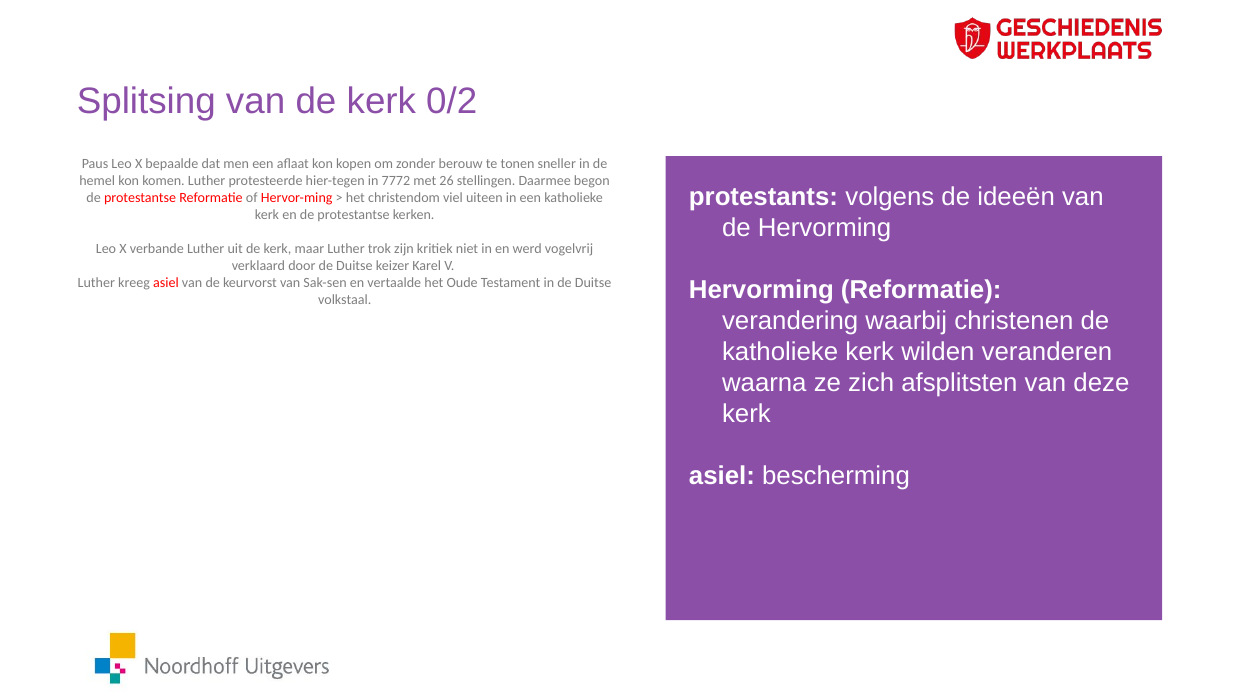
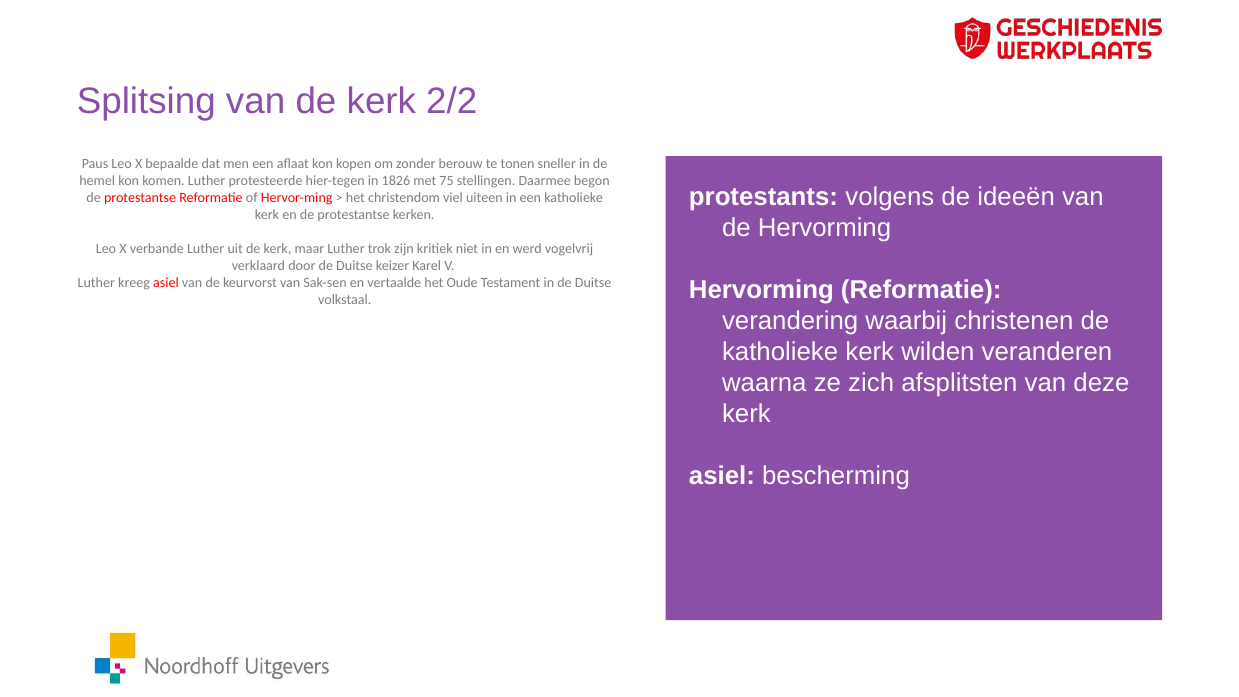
0/2: 0/2 -> 2/2
7772: 7772 -> 1826
26: 26 -> 75
